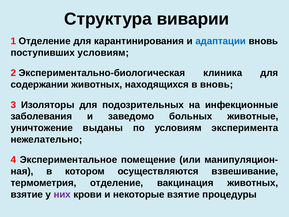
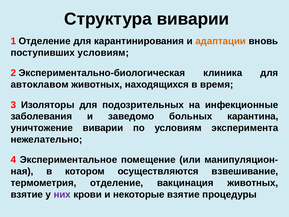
адаптации colour: blue -> orange
содержании: содержании -> автоклавом
в вновь: вновь -> время
животные: животные -> карантина
уничтожение выданы: выданы -> виварии
